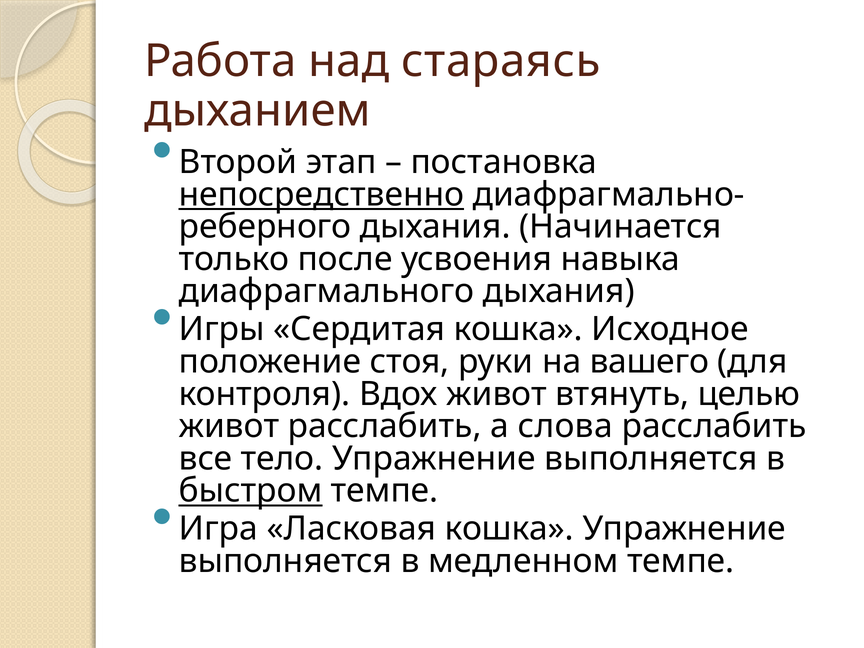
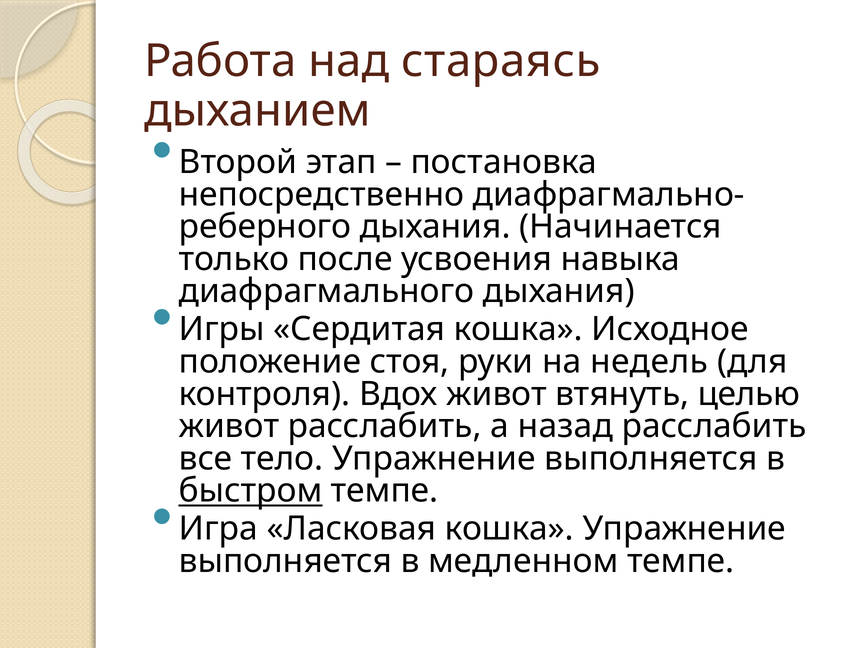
непосредственно underline: present -> none
вашего: вашего -> недель
слова: слова -> назад
